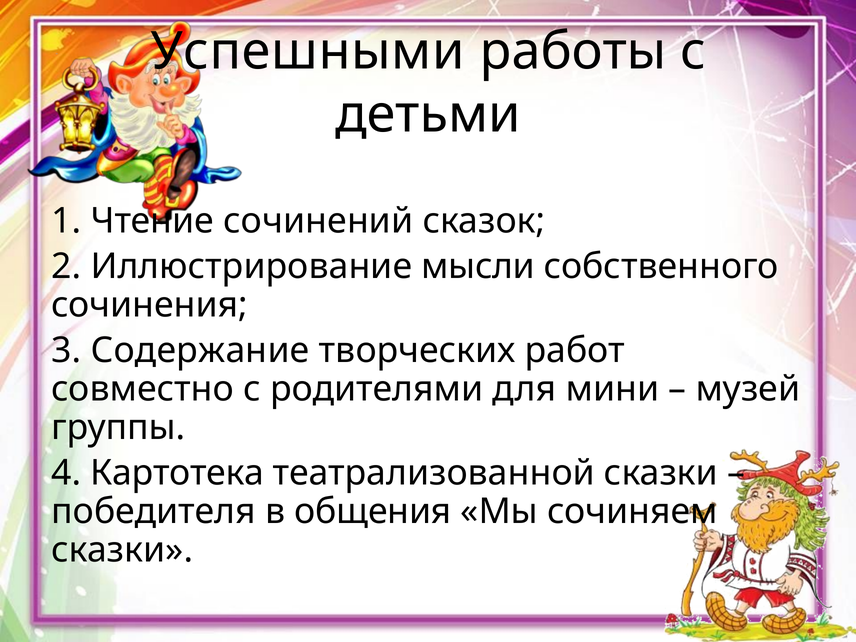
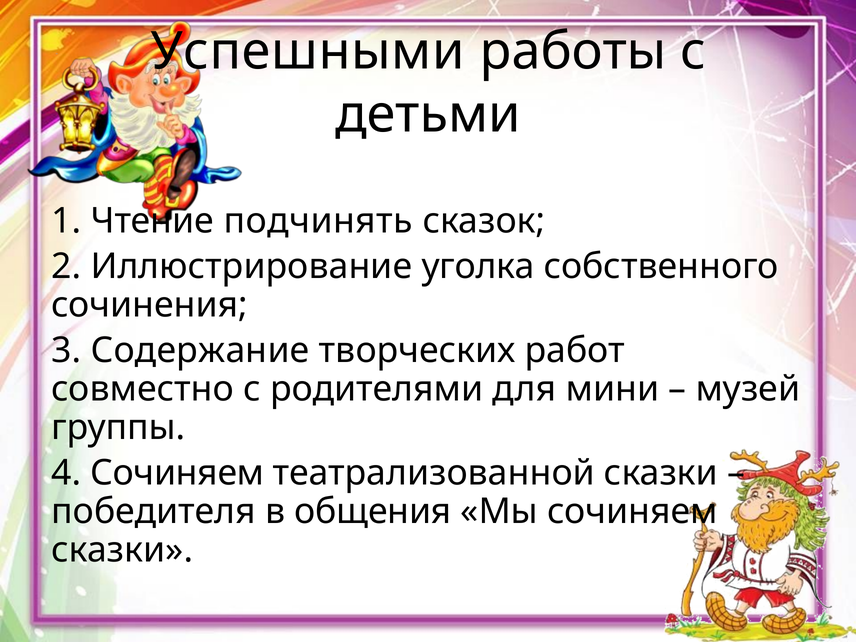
сочинений: сочинений -> подчинять
мысли: мысли -> уголка
4 Картотека: Картотека -> Сочиняем
